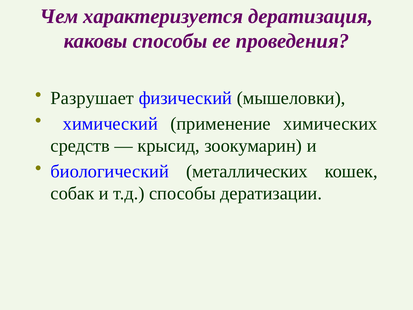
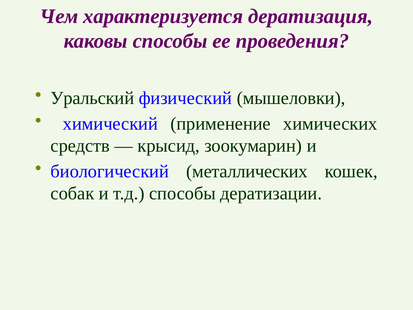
Разрушает: Разрушает -> Уральский
